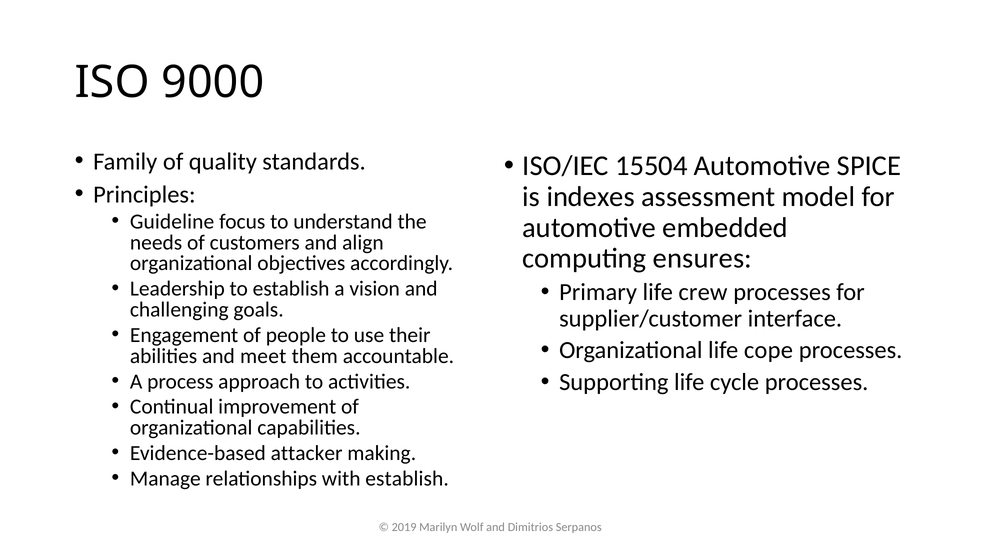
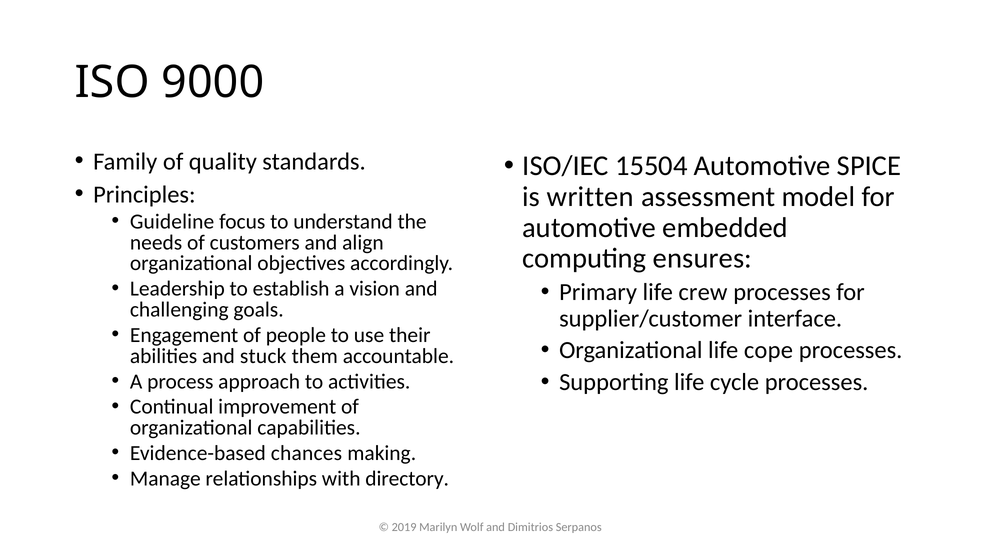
indexes: indexes -> written
meet: meet -> stuck
attacker: attacker -> chances
with establish: establish -> directory
